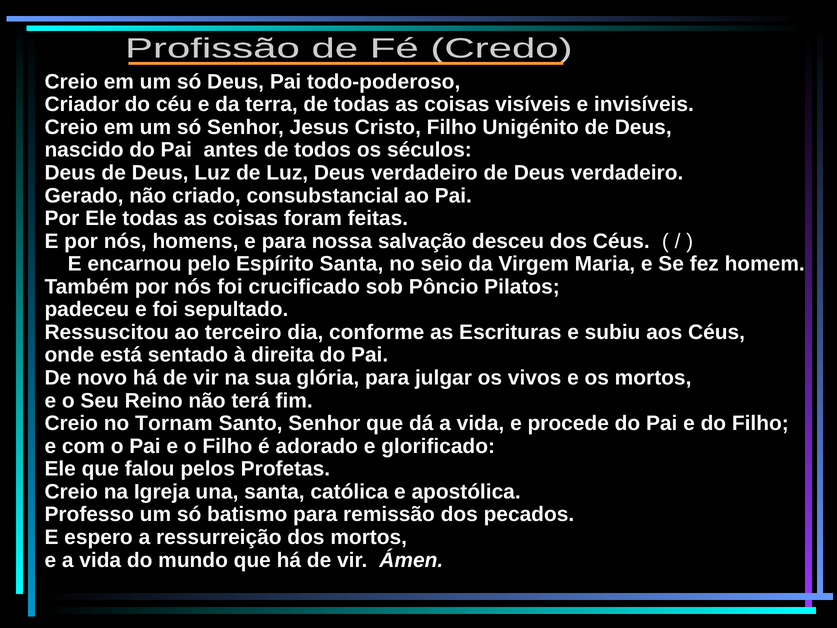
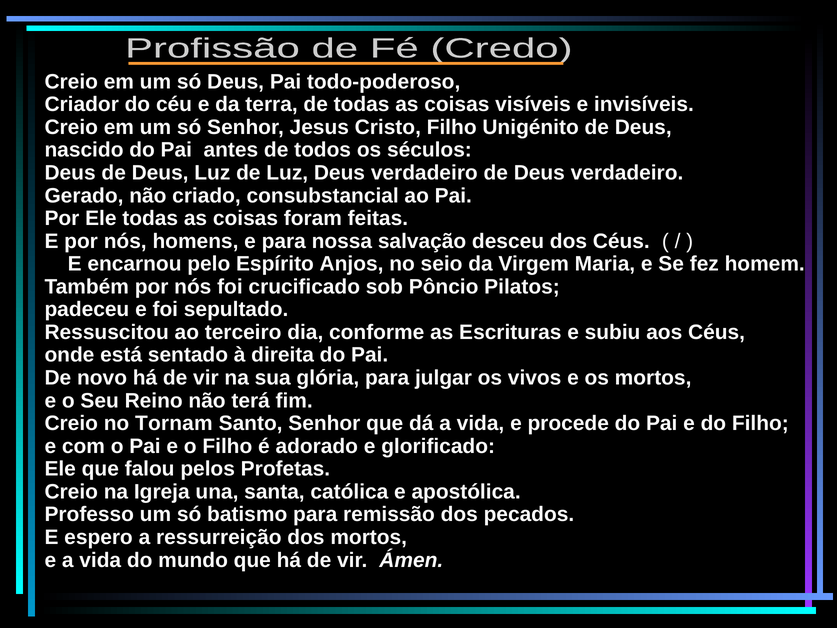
Espírito Santa: Santa -> Anjos
